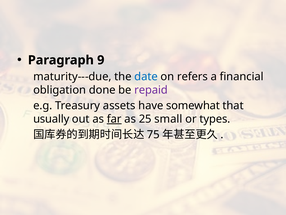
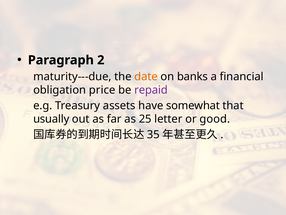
9: 9 -> 2
date colour: blue -> orange
refers: refers -> banks
done: done -> price
far underline: present -> none
small: small -> letter
types: types -> good
75: 75 -> 35
